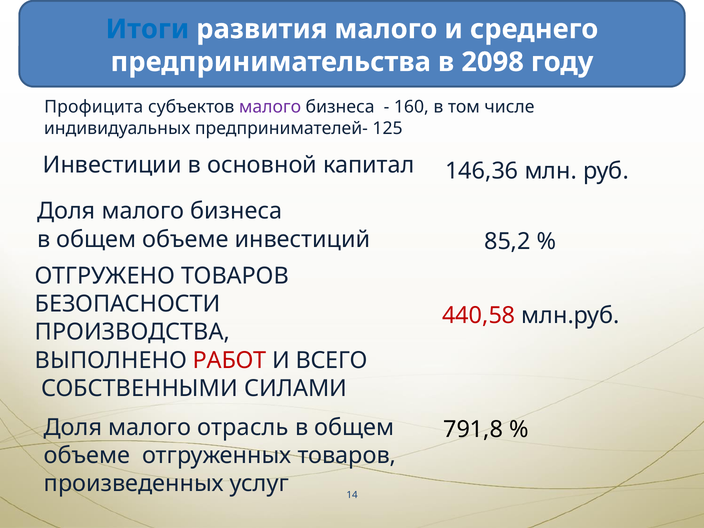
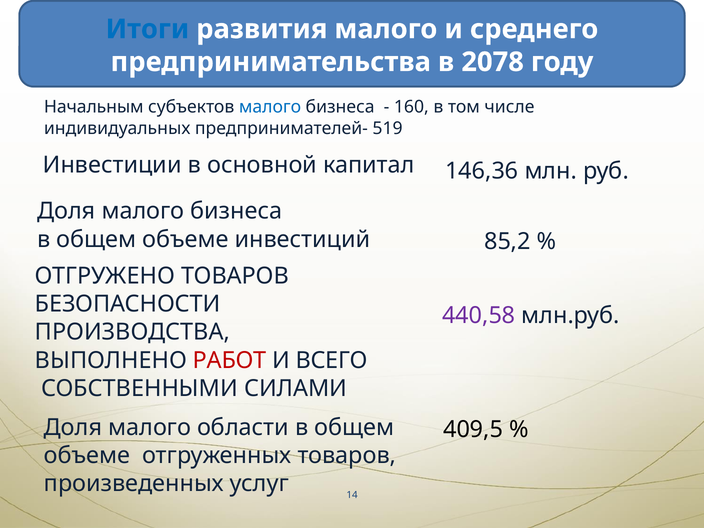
2098: 2098 -> 2078
Профицита: Профицита -> Начальным
малого at (270, 107) colour: purple -> blue
125: 125 -> 519
440,58 colour: red -> purple
отрасль: отрасль -> области
791,8: 791,8 -> 409,5
